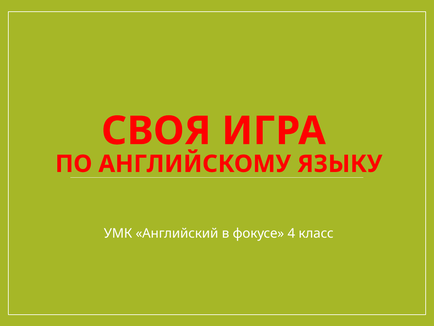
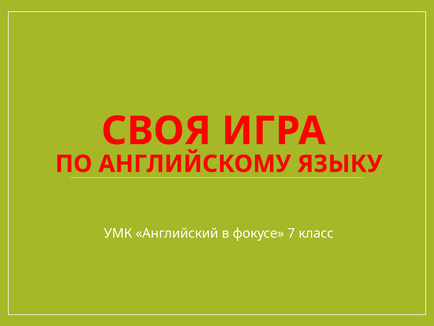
4: 4 -> 7
